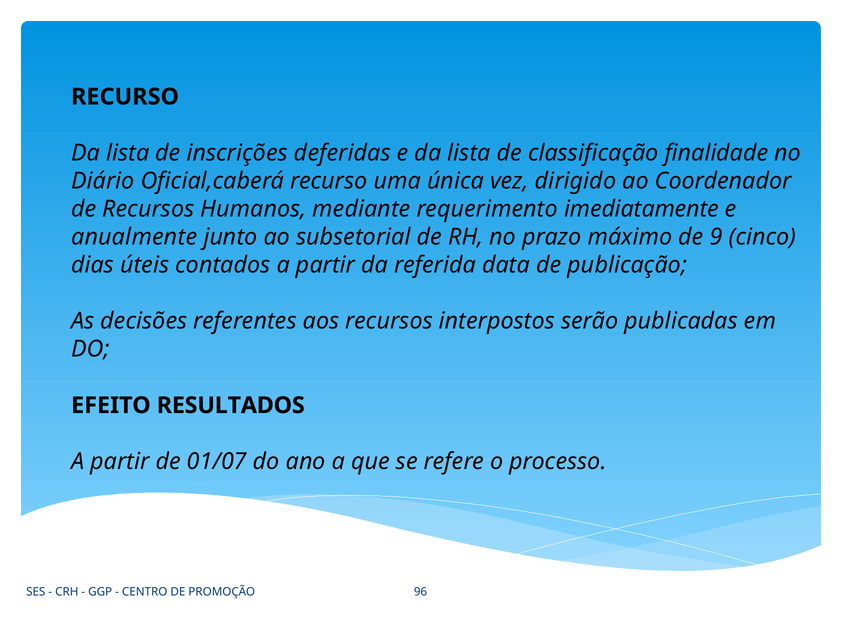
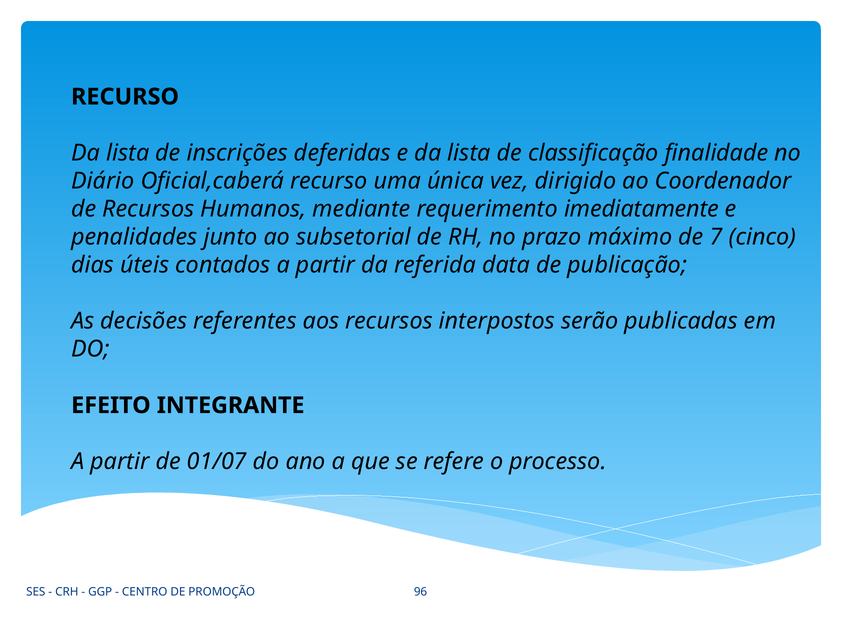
anualmente: anualmente -> penalidades
9: 9 -> 7
RESULTADOS: RESULTADOS -> INTEGRANTE
